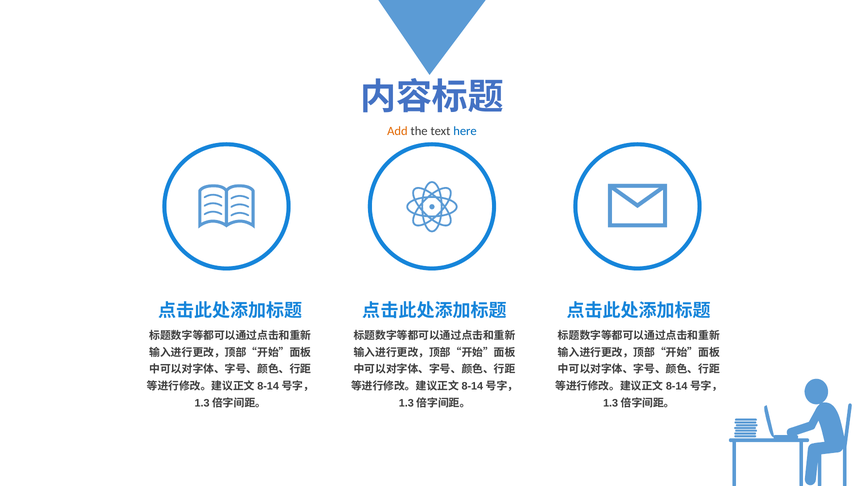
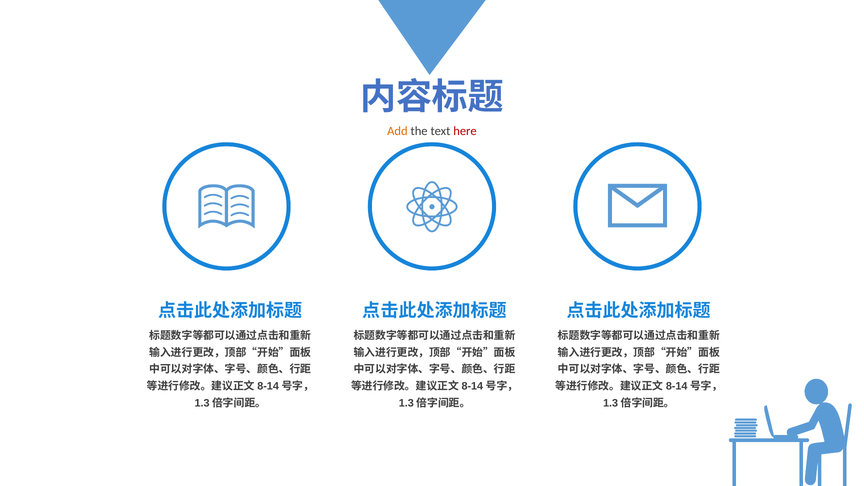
here colour: blue -> red
